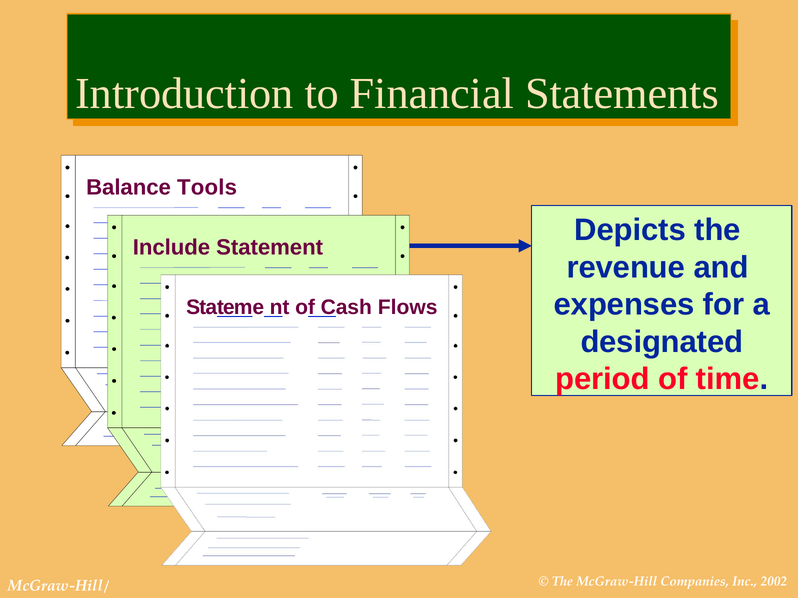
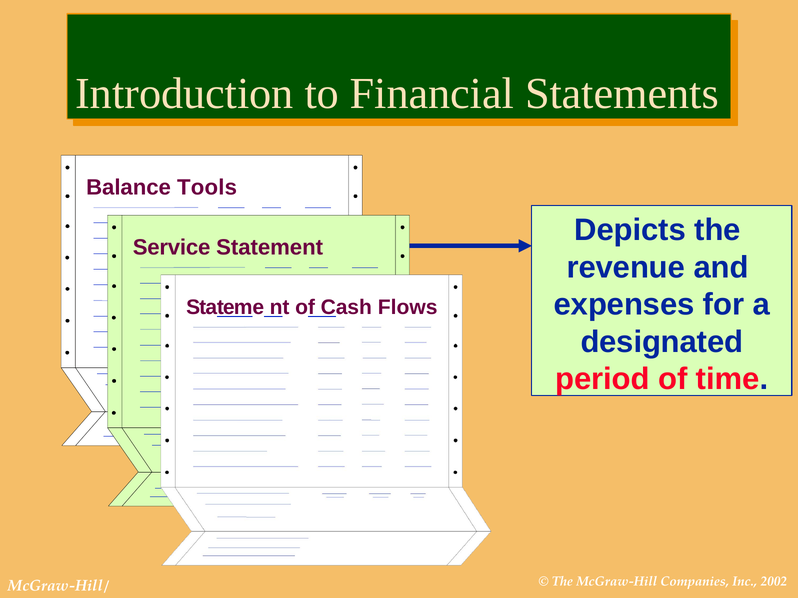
Include: Include -> Service
